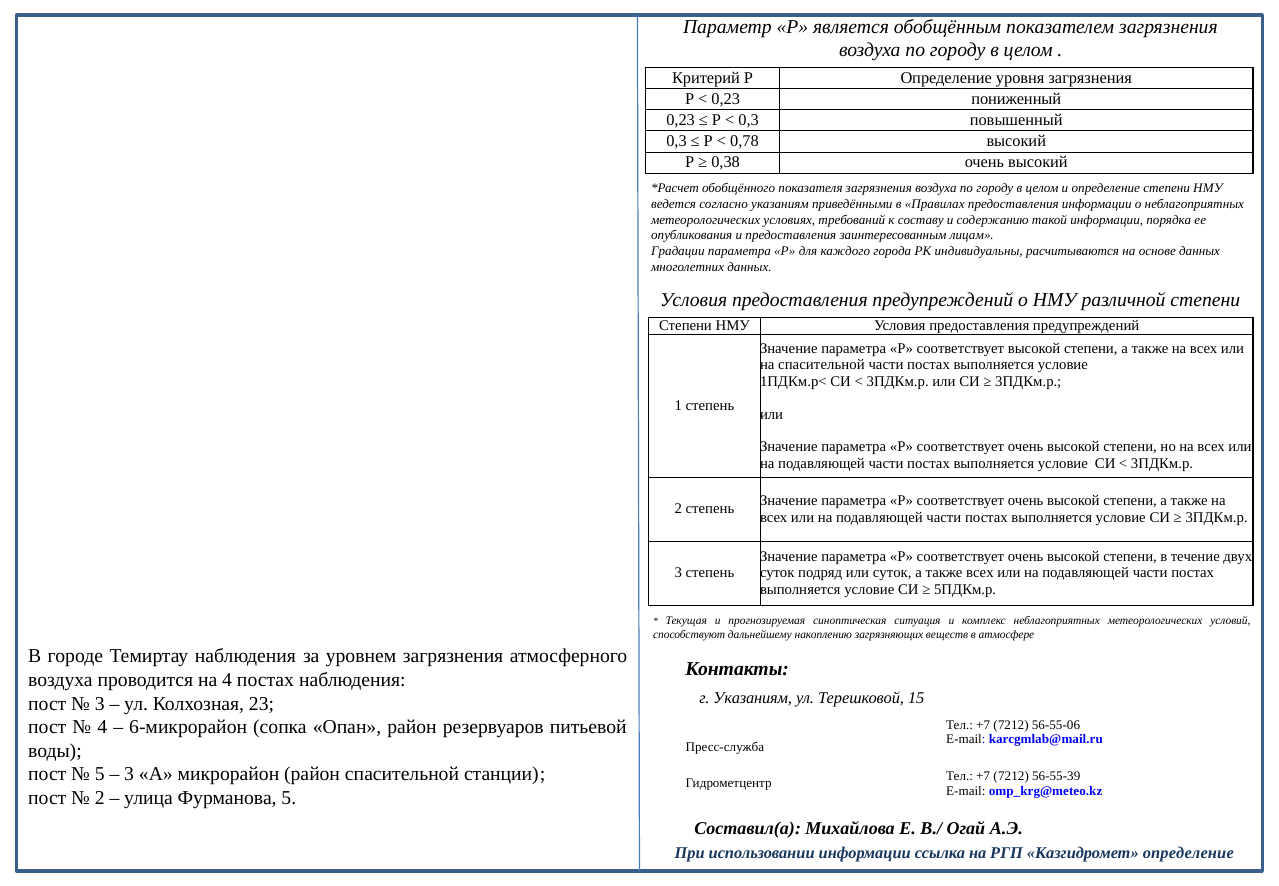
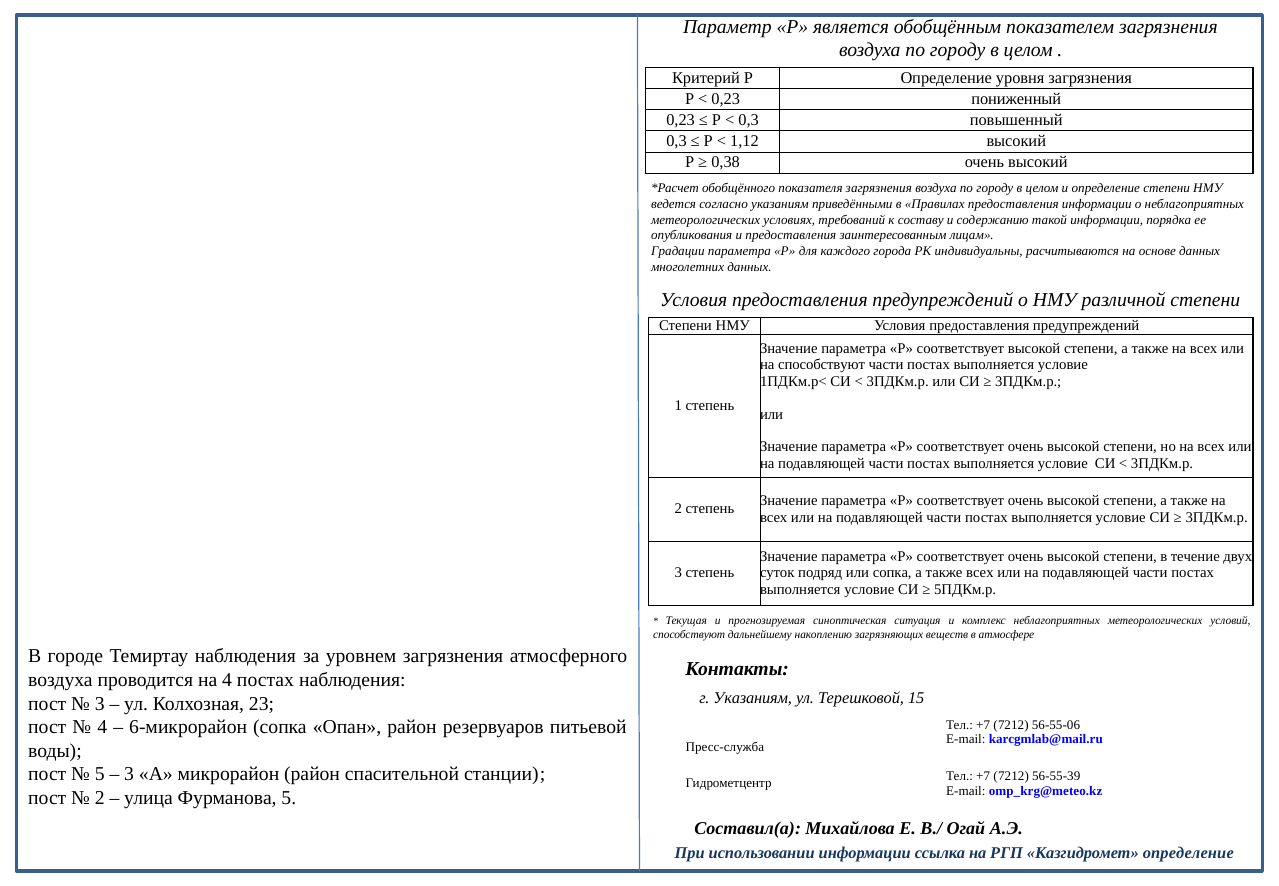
0,78: 0,78 -> 1,12
на спасительной: спасительной -> способствуют
или суток: суток -> сопка
